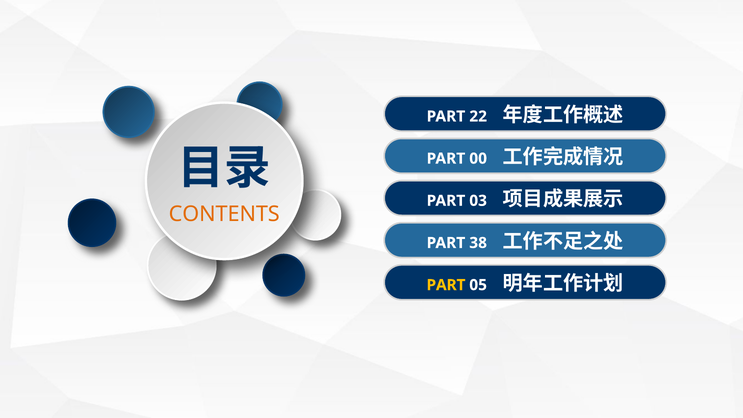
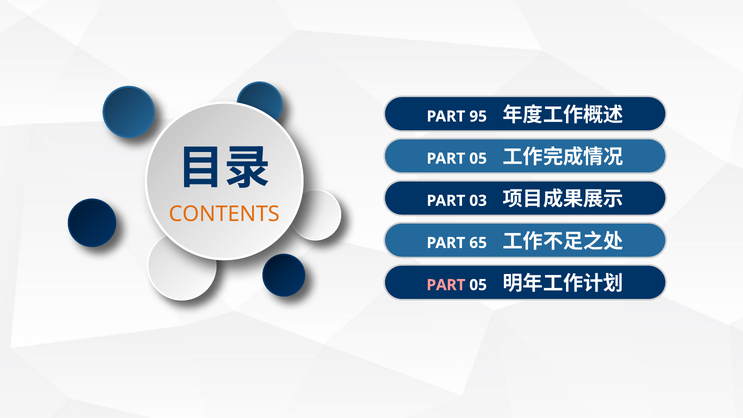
22: 22 -> 95
00 at (478, 159): 00 -> 05
38: 38 -> 65
PART at (446, 285) colour: yellow -> pink
